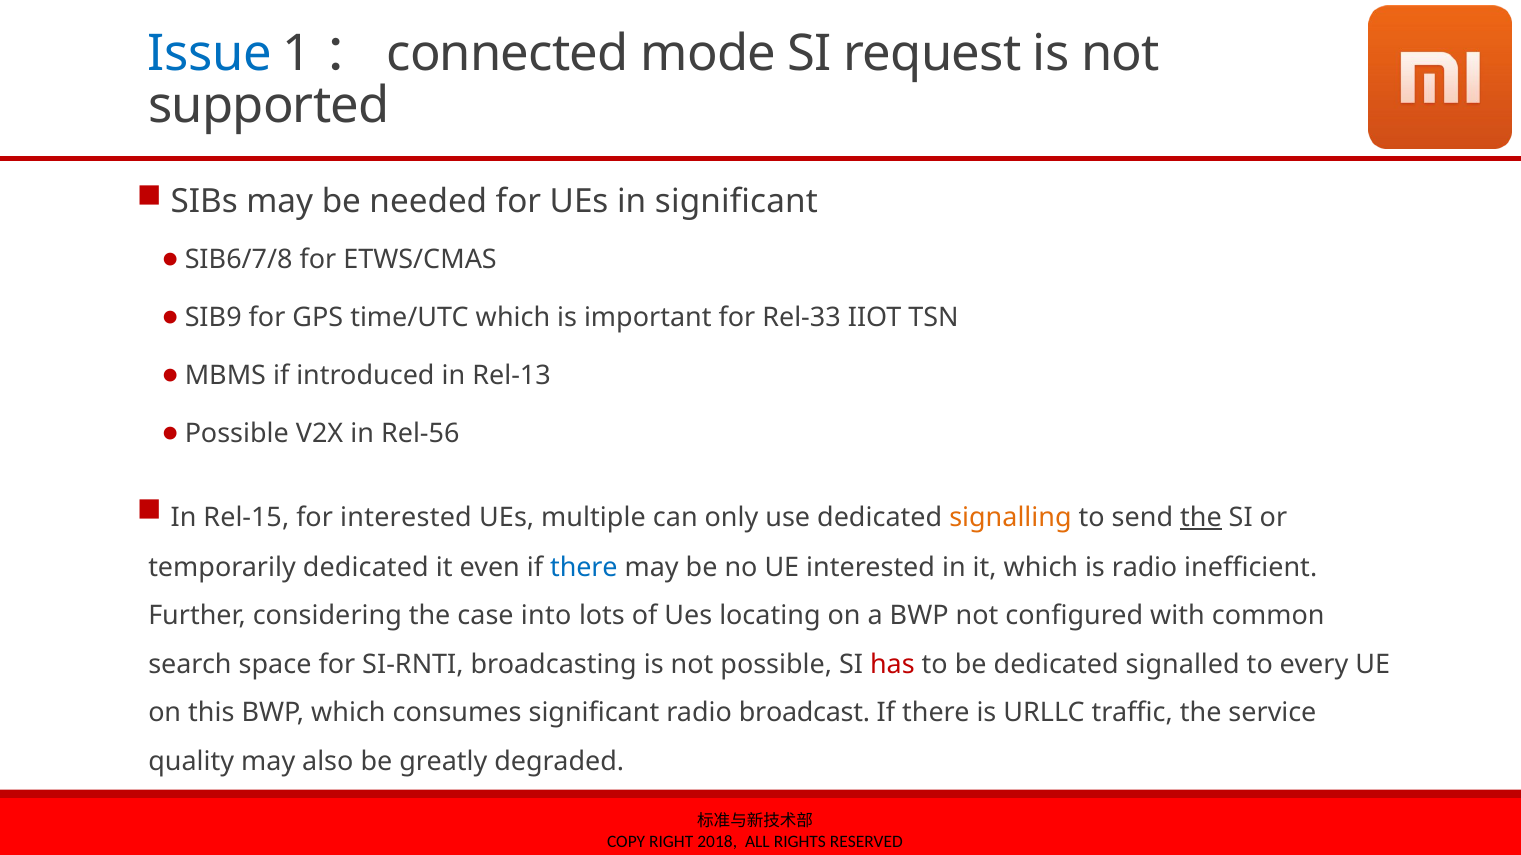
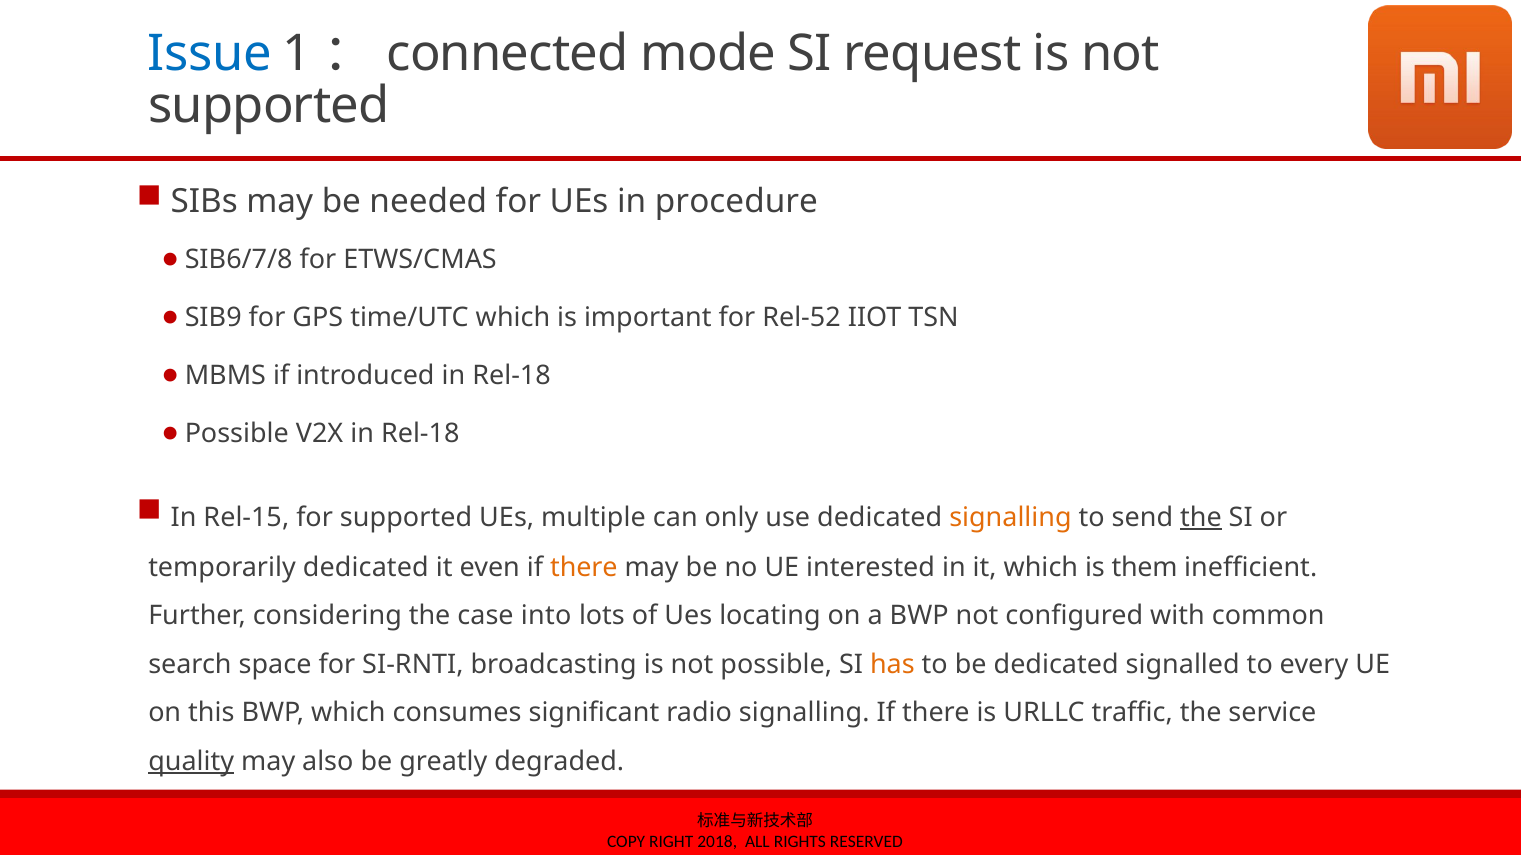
in significant: significant -> procedure
Rel-33: Rel-33 -> Rel-52
introduced in Rel-13: Rel-13 -> Rel-18
V2X in Rel-56: Rel-56 -> Rel-18
for interested: interested -> supported
there at (584, 568) colour: blue -> orange
is radio: radio -> them
has colour: red -> orange
radio broadcast: broadcast -> signalling
quality underline: none -> present
